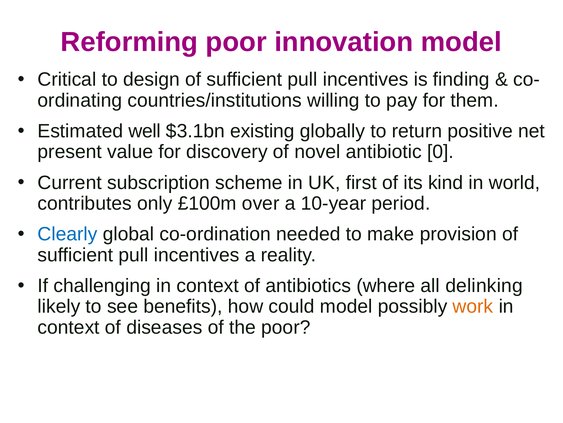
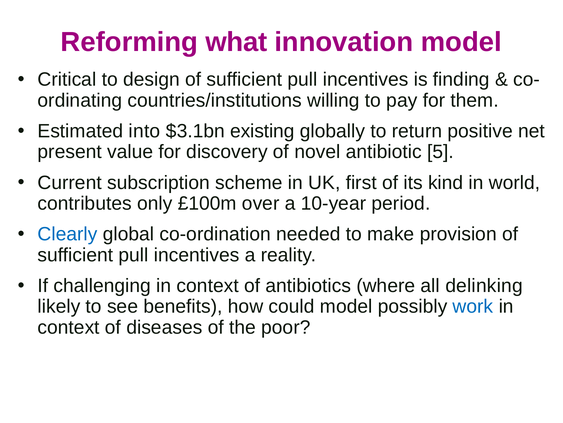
Reforming poor: poor -> what
well: well -> into
0: 0 -> 5
work colour: orange -> blue
